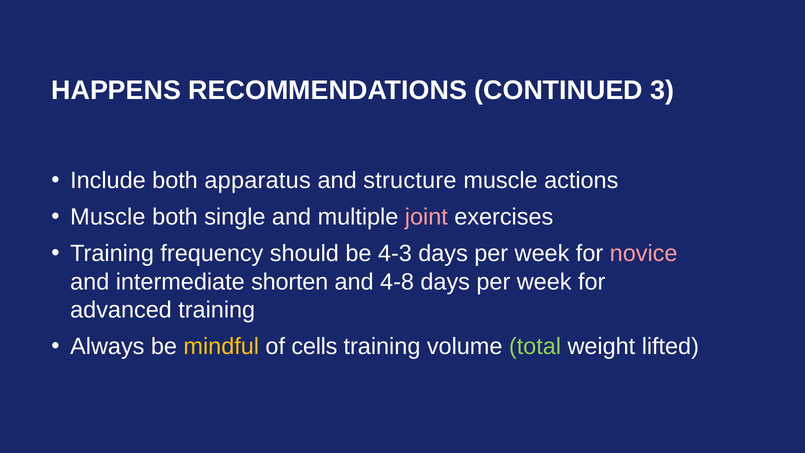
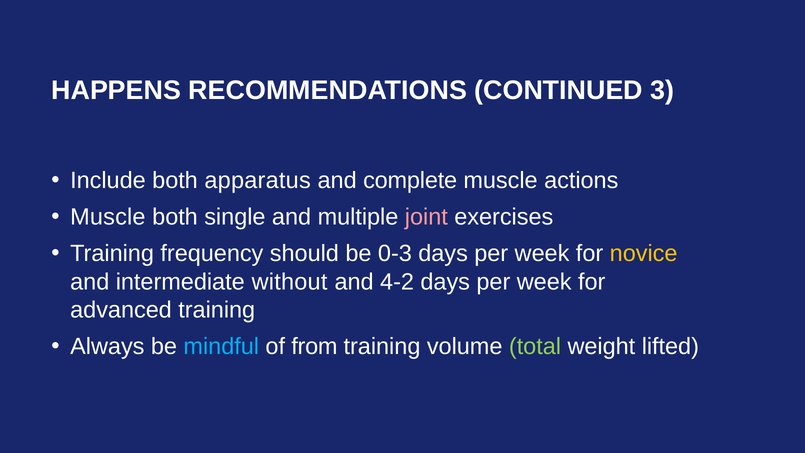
structure: structure -> complete
4-3: 4-3 -> 0-3
novice colour: pink -> yellow
shorten: shorten -> without
4-8: 4-8 -> 4-2
mindful colour: yellow -> light blue
cells: cells -> from
